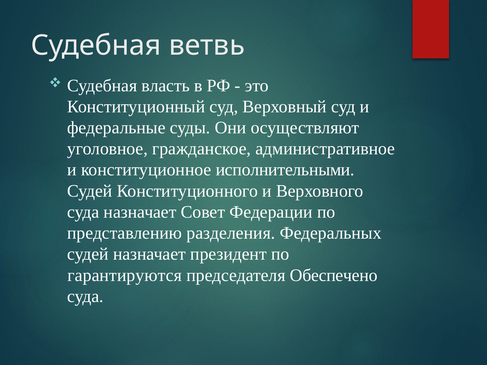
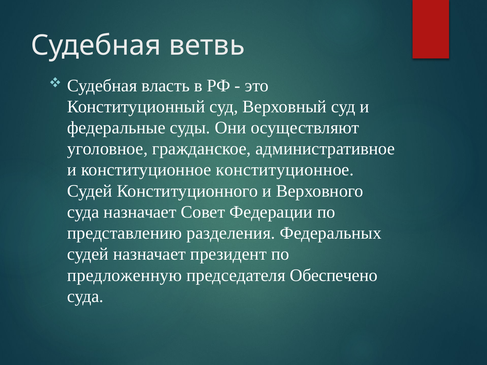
конституционное исполнительными: исполнительными -> конституционное
гарантируются: гарантируются -> предложенную
